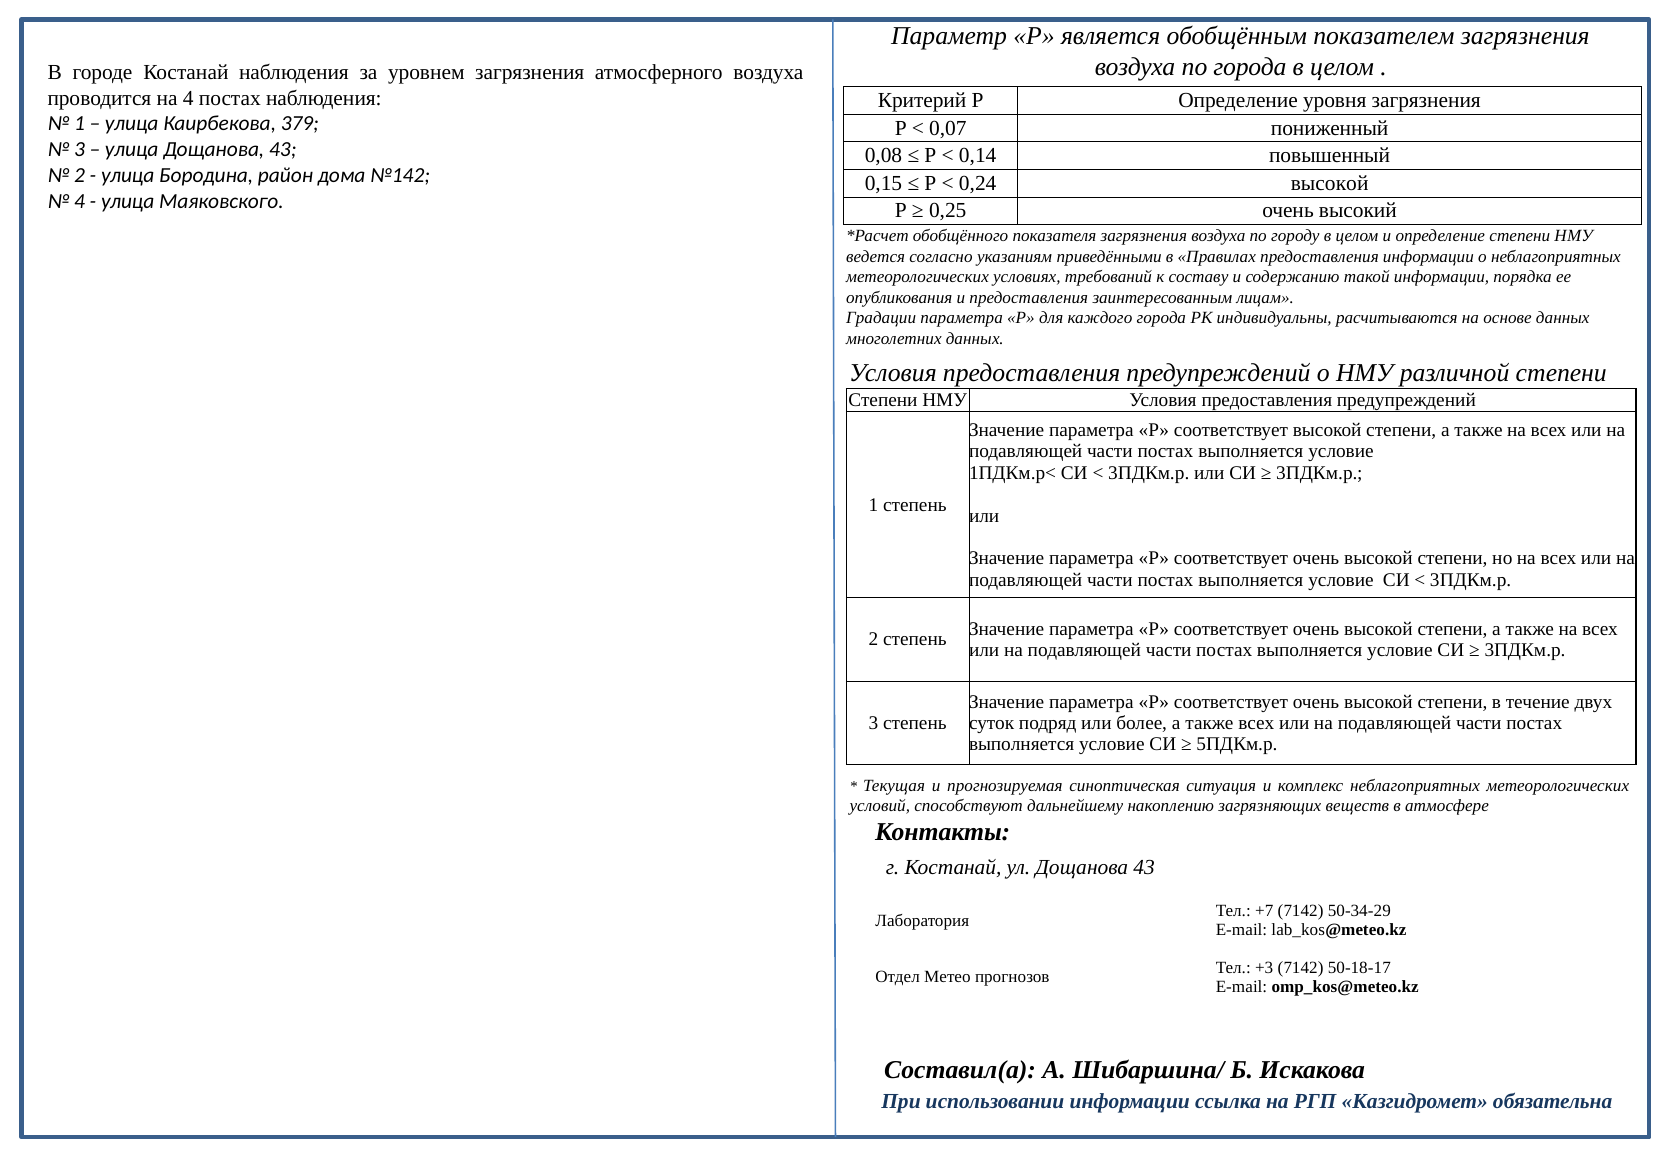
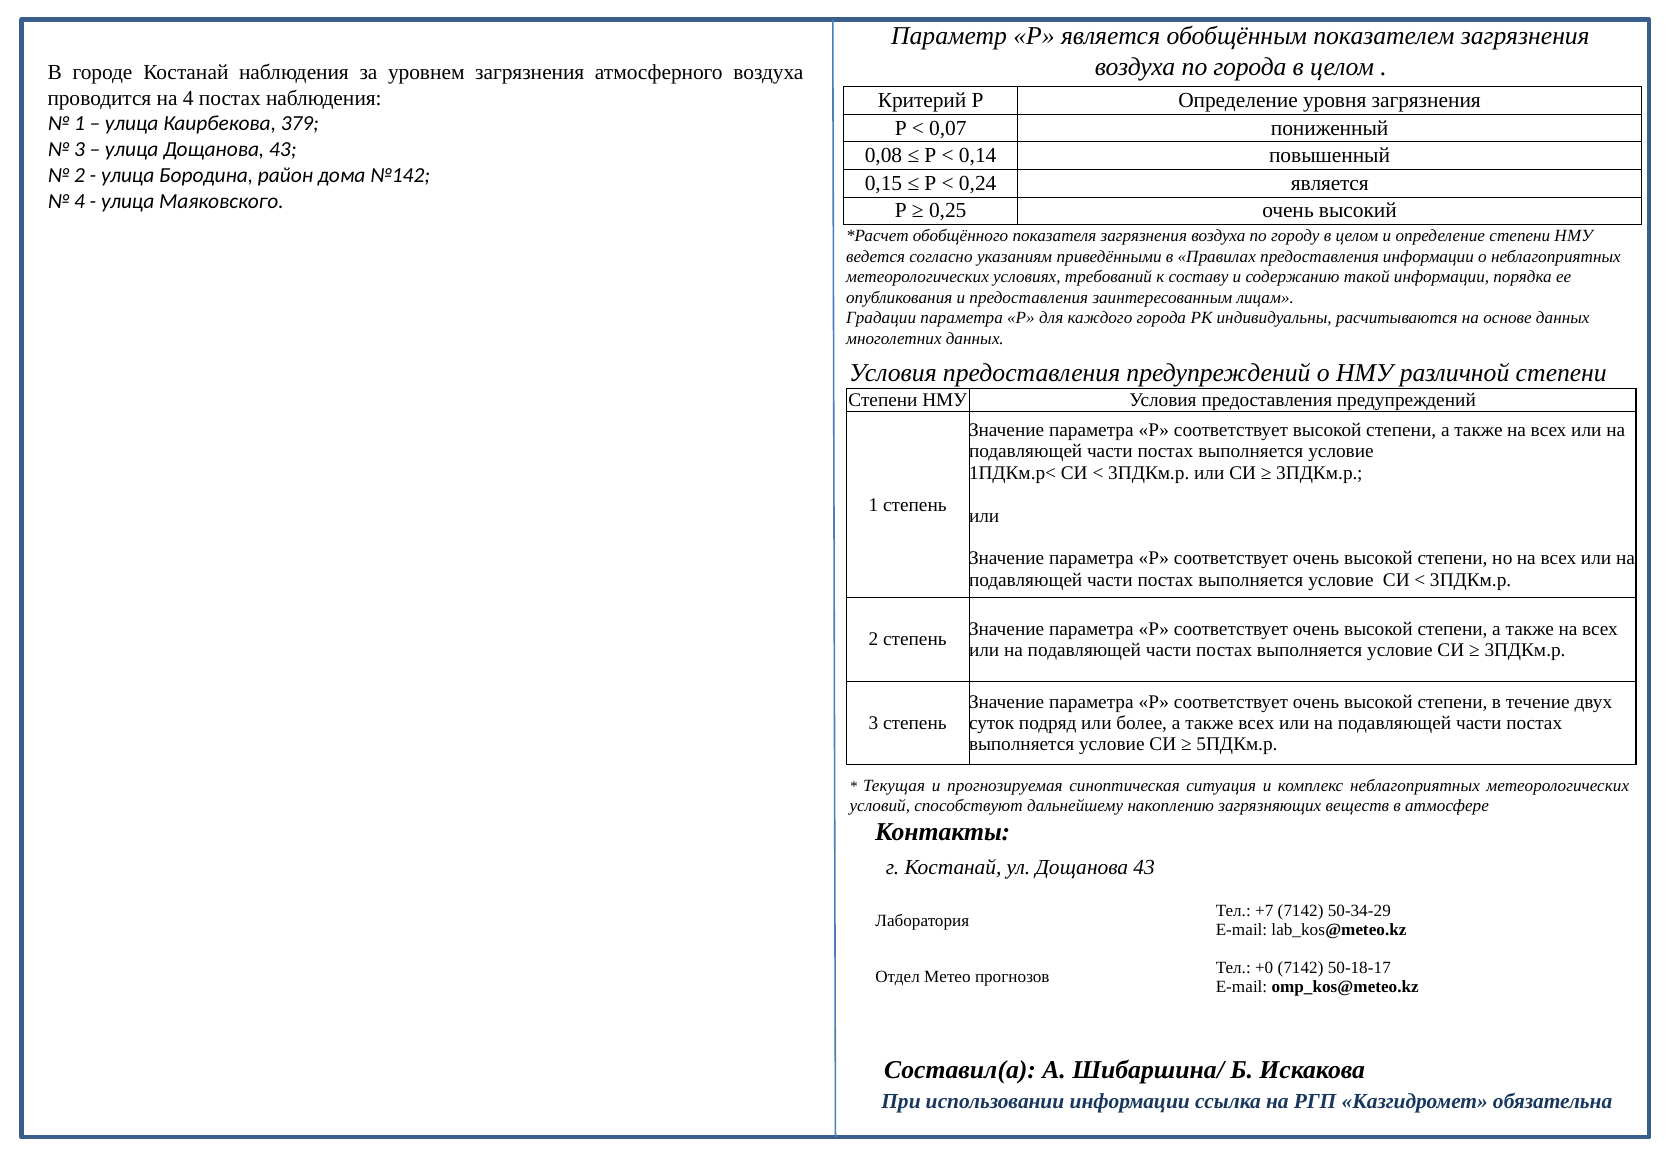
0,24 высокой: высокой -> является
+3: +3 -> +0
